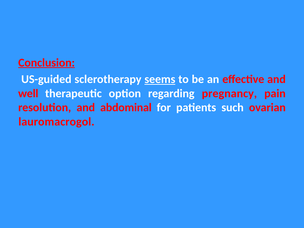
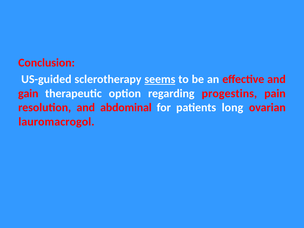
Conclusion underline: present -> none
well: well -> gain
pregnancy: pregnancy -> progestins
such: such -> long
